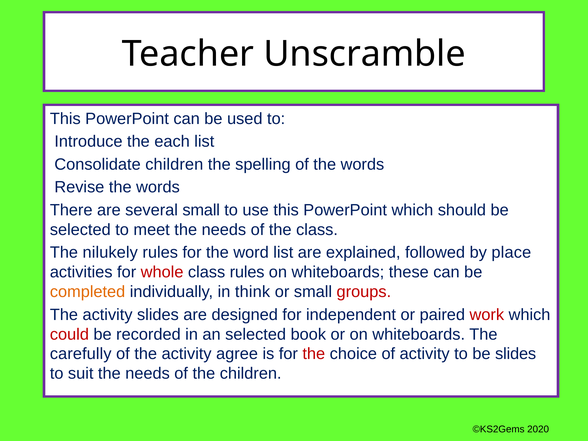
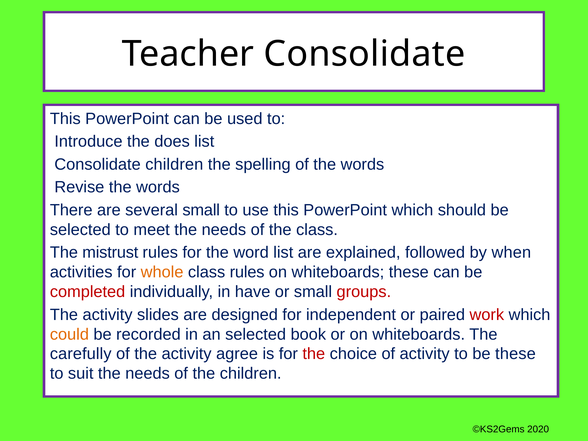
Teacher Unscramble: Unscramble -> Consolidate
each: each -> does
nilukely: nilukely -> mistrust
place: place -> when
whole colour: red -> orange
completed colour: orange -> red
think: think -> have
could colour: red -> orange
be slides: slides -> these
